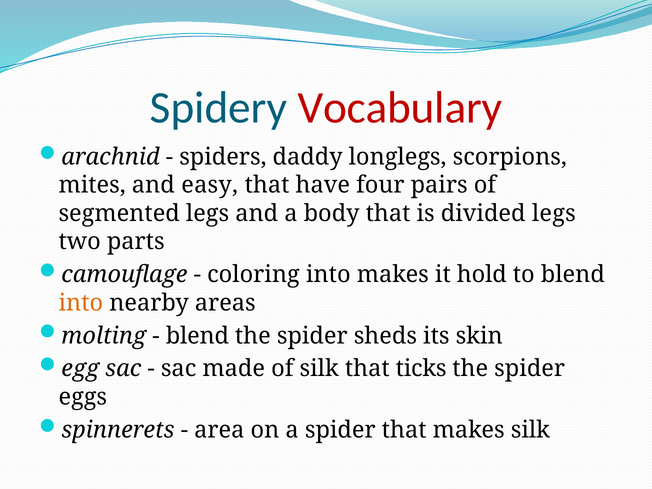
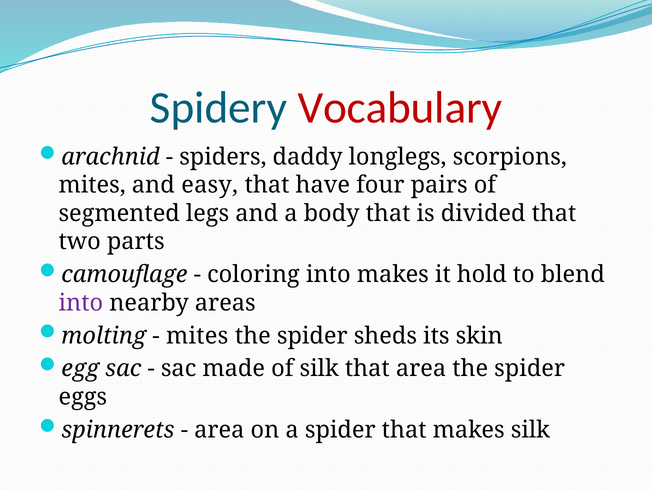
divided legs: legs -> that
into at (81, 303) colour: orange -> purple
blend at (197, 336): blend -> mites
that ticks: ticks -> area
